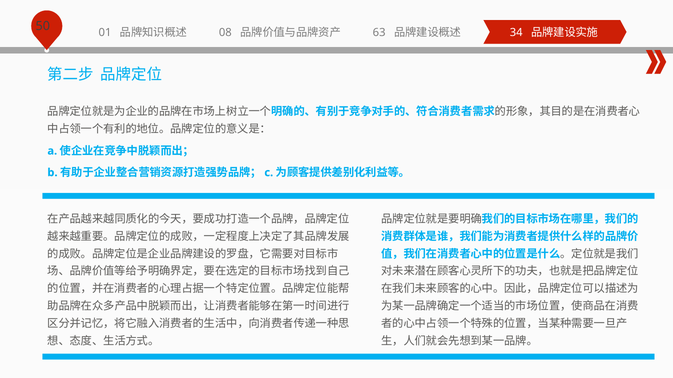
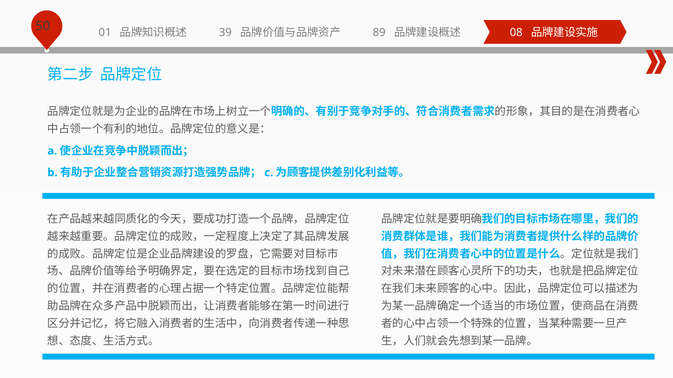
34: 34 -> 08
08: 08 -> 39
63: 63 -> 89
